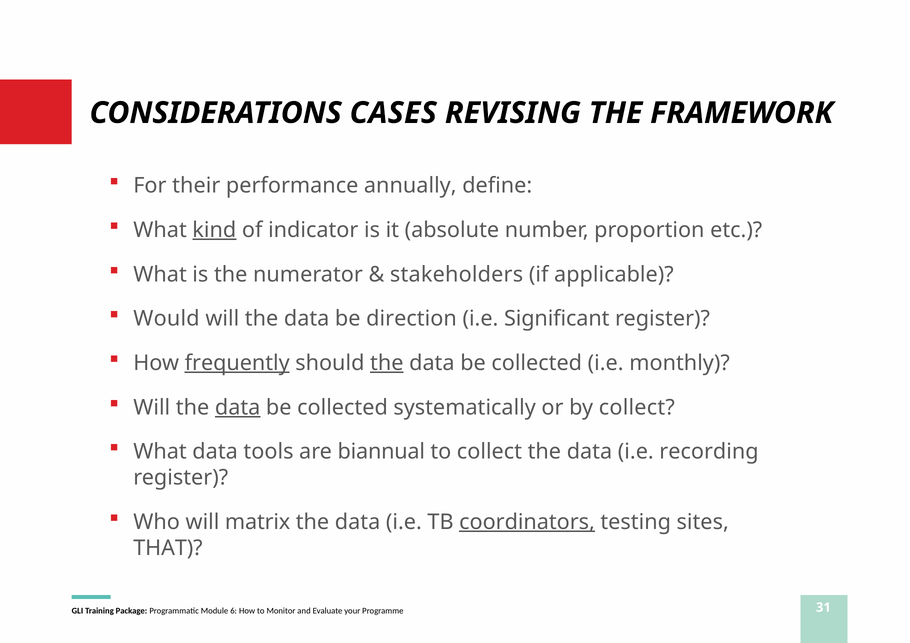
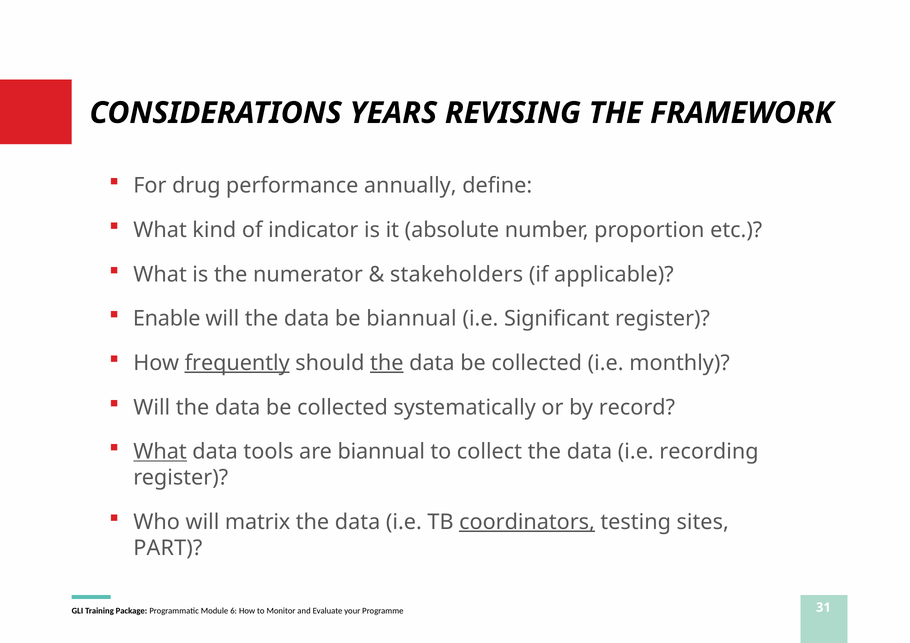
CASES: CASES -> YEARS
their: their -> drug
kind underline: present -> none
Would: Would -> Enable
be direction: direction -> biannual
data at (238, 407) underline: present -> none
by collect: collect -> record
What at (160, 451) underline: none -> present
THAT: THAT -> PART
